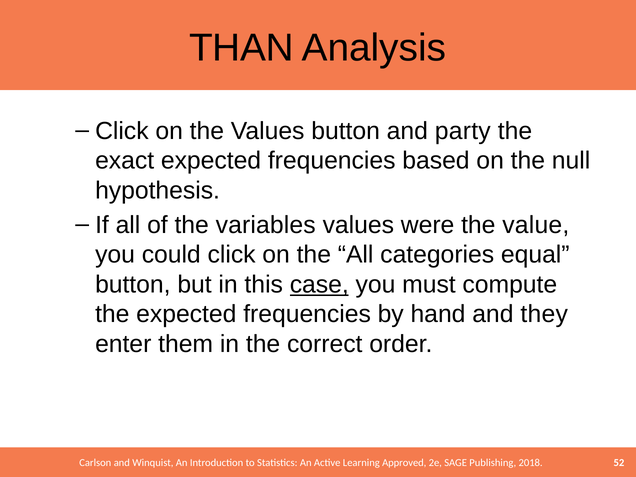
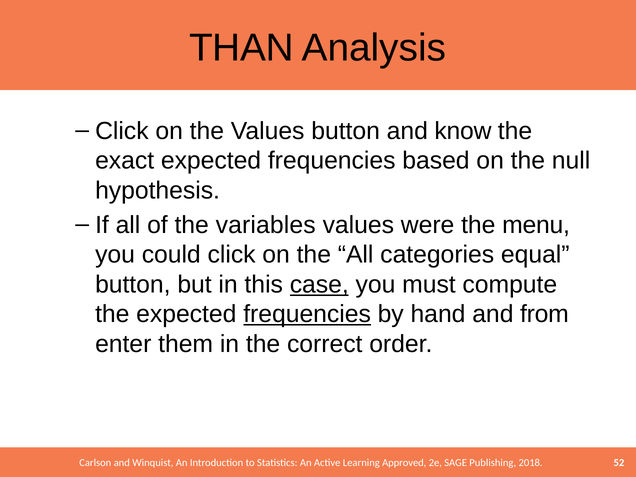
party: party -> know
value: value -> menu
frequencies at (307, 314) underline: none -> present
they: they -> from
